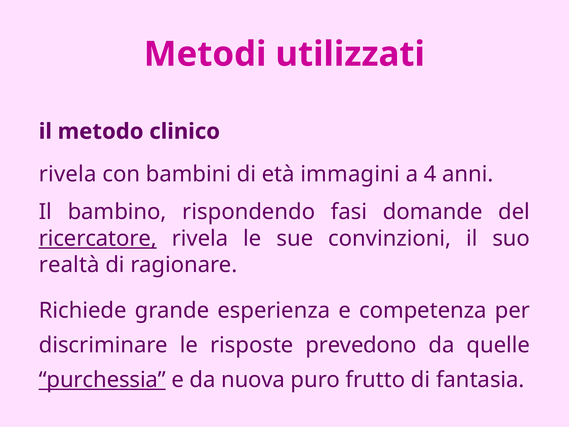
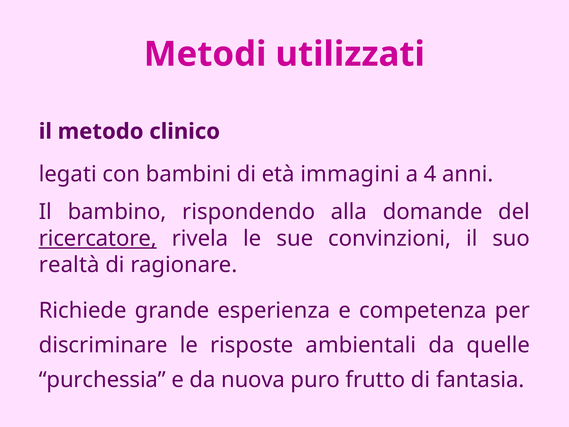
rivela at (68, 174): rivela -> legati
fasi: fasi -> alla
prevedono: prevedono -> ambientali
purchessia underline: present -> none
